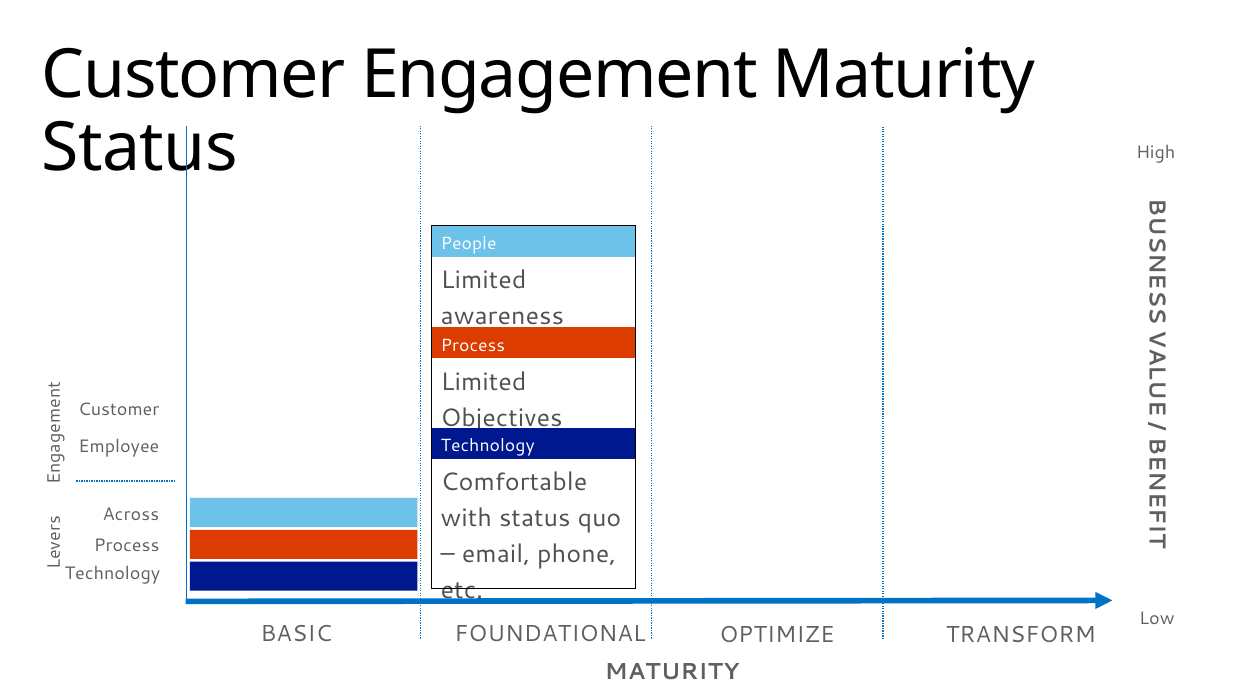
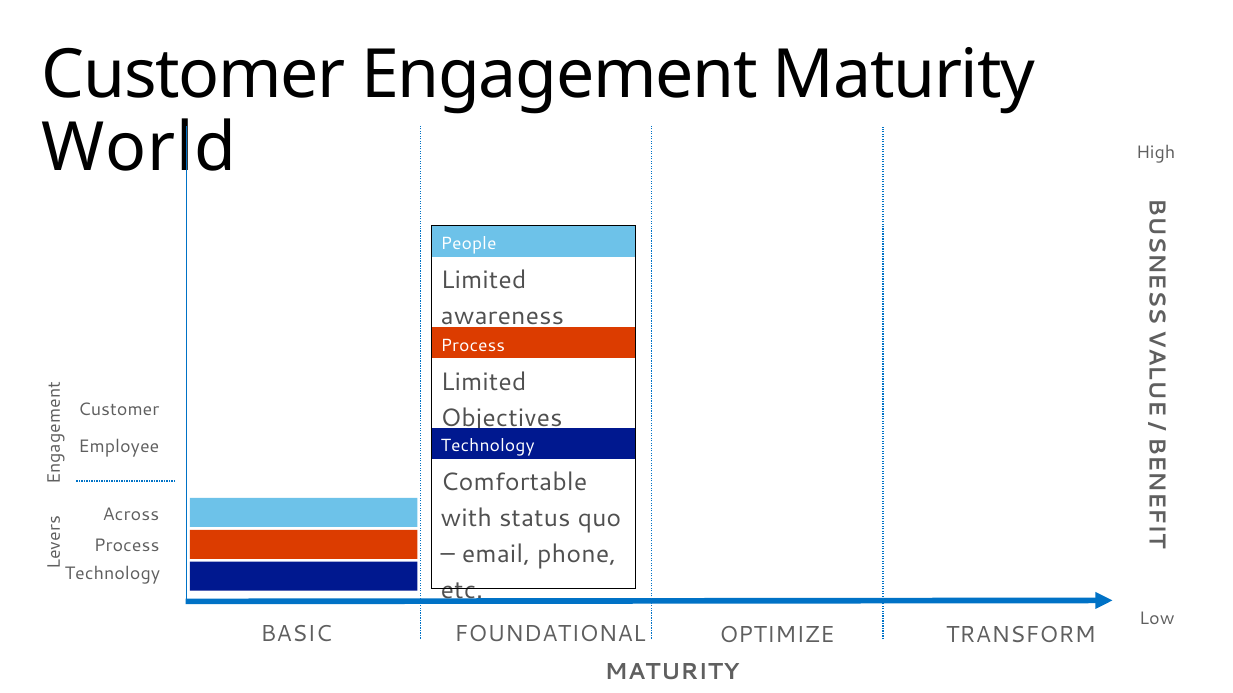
Status at (140, 148): Status -> World
